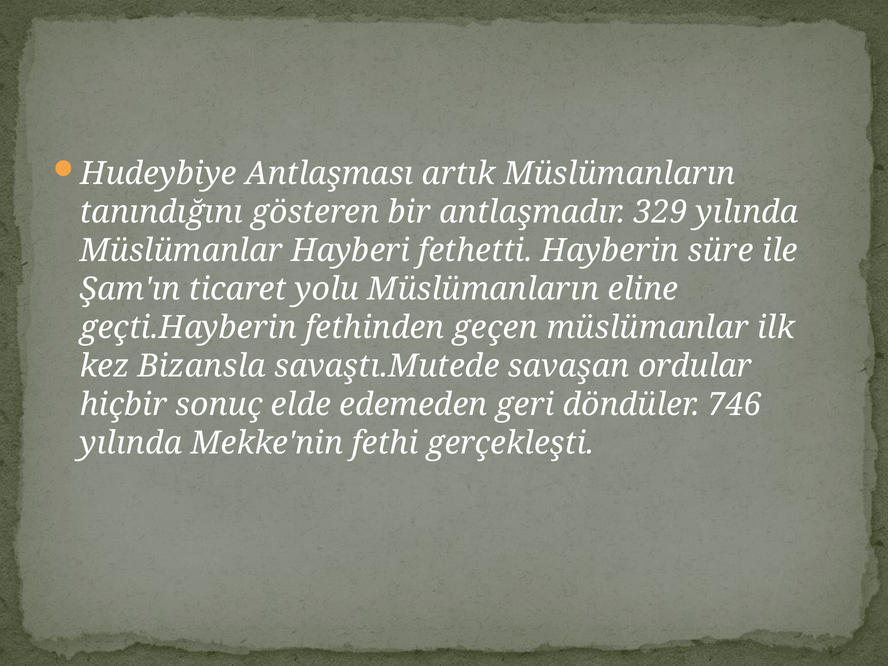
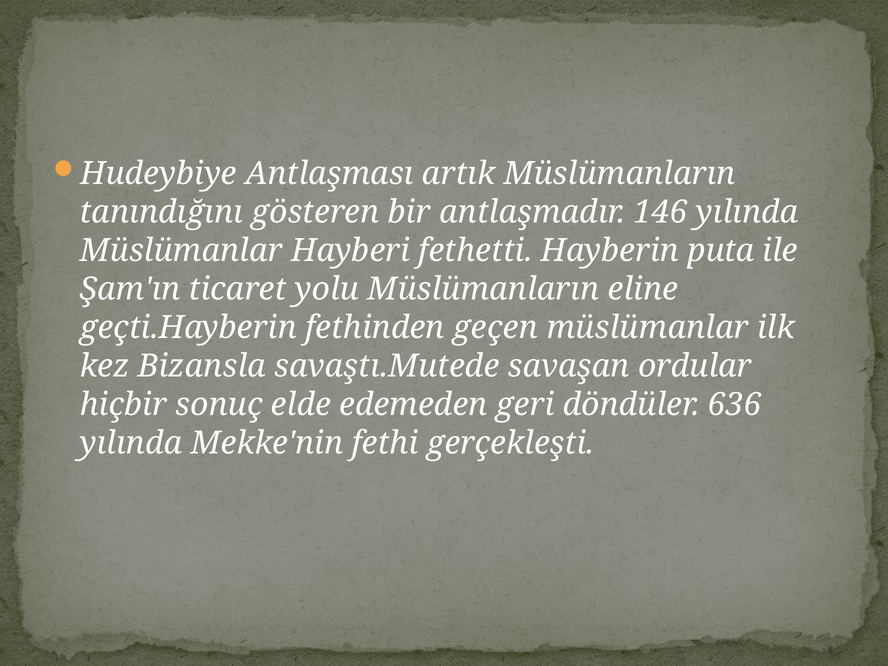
329: 329 -> 146
süre: süre -> puta
746: 746 -> 636
